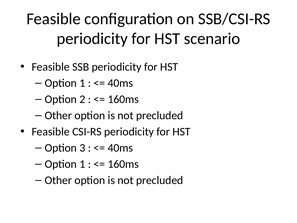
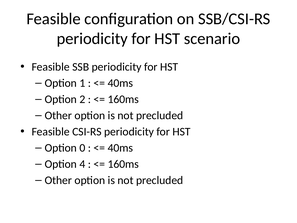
3: 3 -> 0
1 at (82, 164): 1 -> 4
